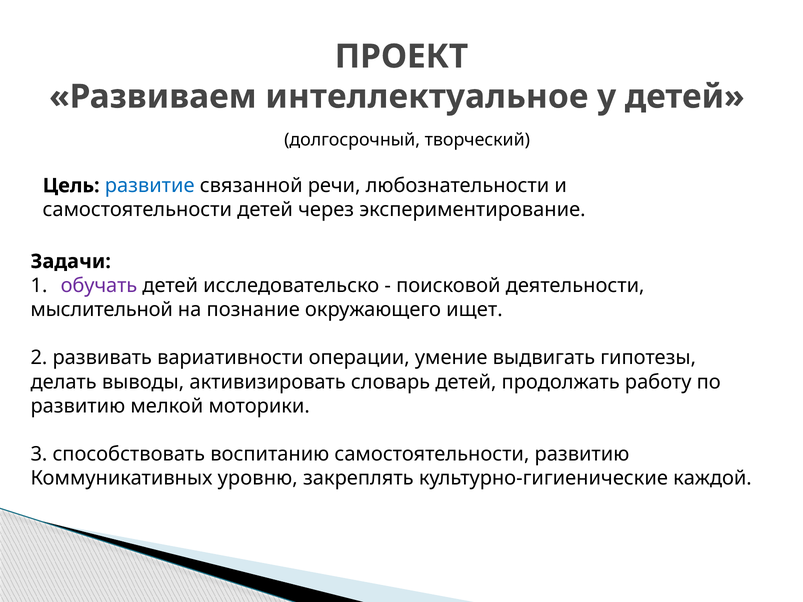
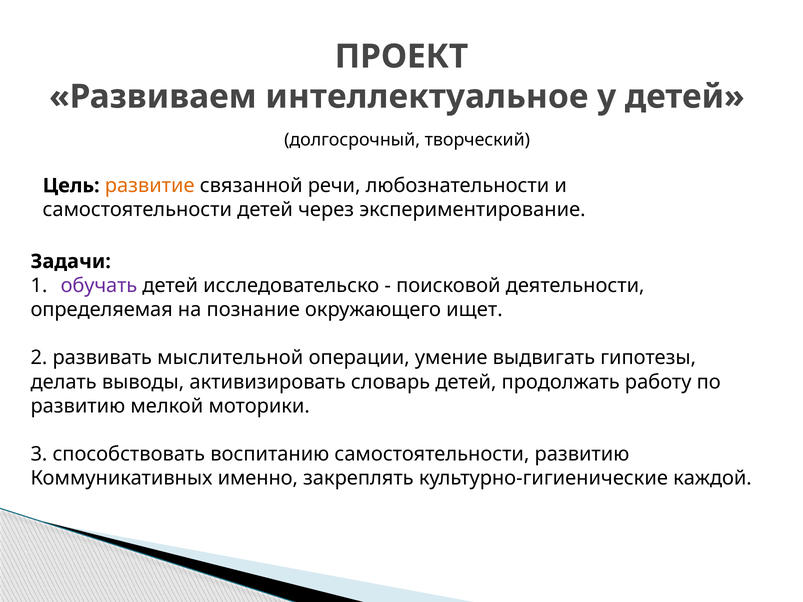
развитие colour: blue -> orange
мыслительной: мыслительной -> определяемая
вариативности: вариативности -> мыслительной
уровню: уровню -> именно
